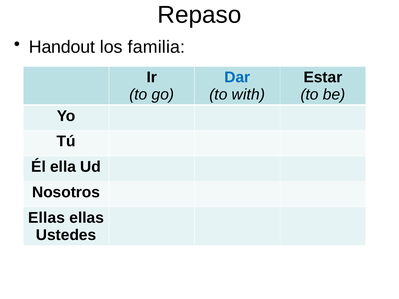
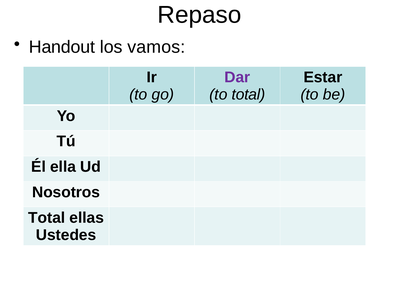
familia: familia -> vamos
Dar colour: blue -> purple
to with: with -> total
Ellas at (47, 218): Ellas -> Total
